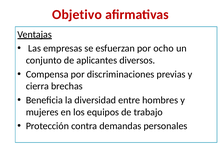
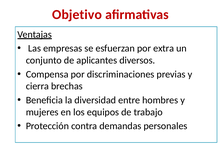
ocho: ocho -> extra
